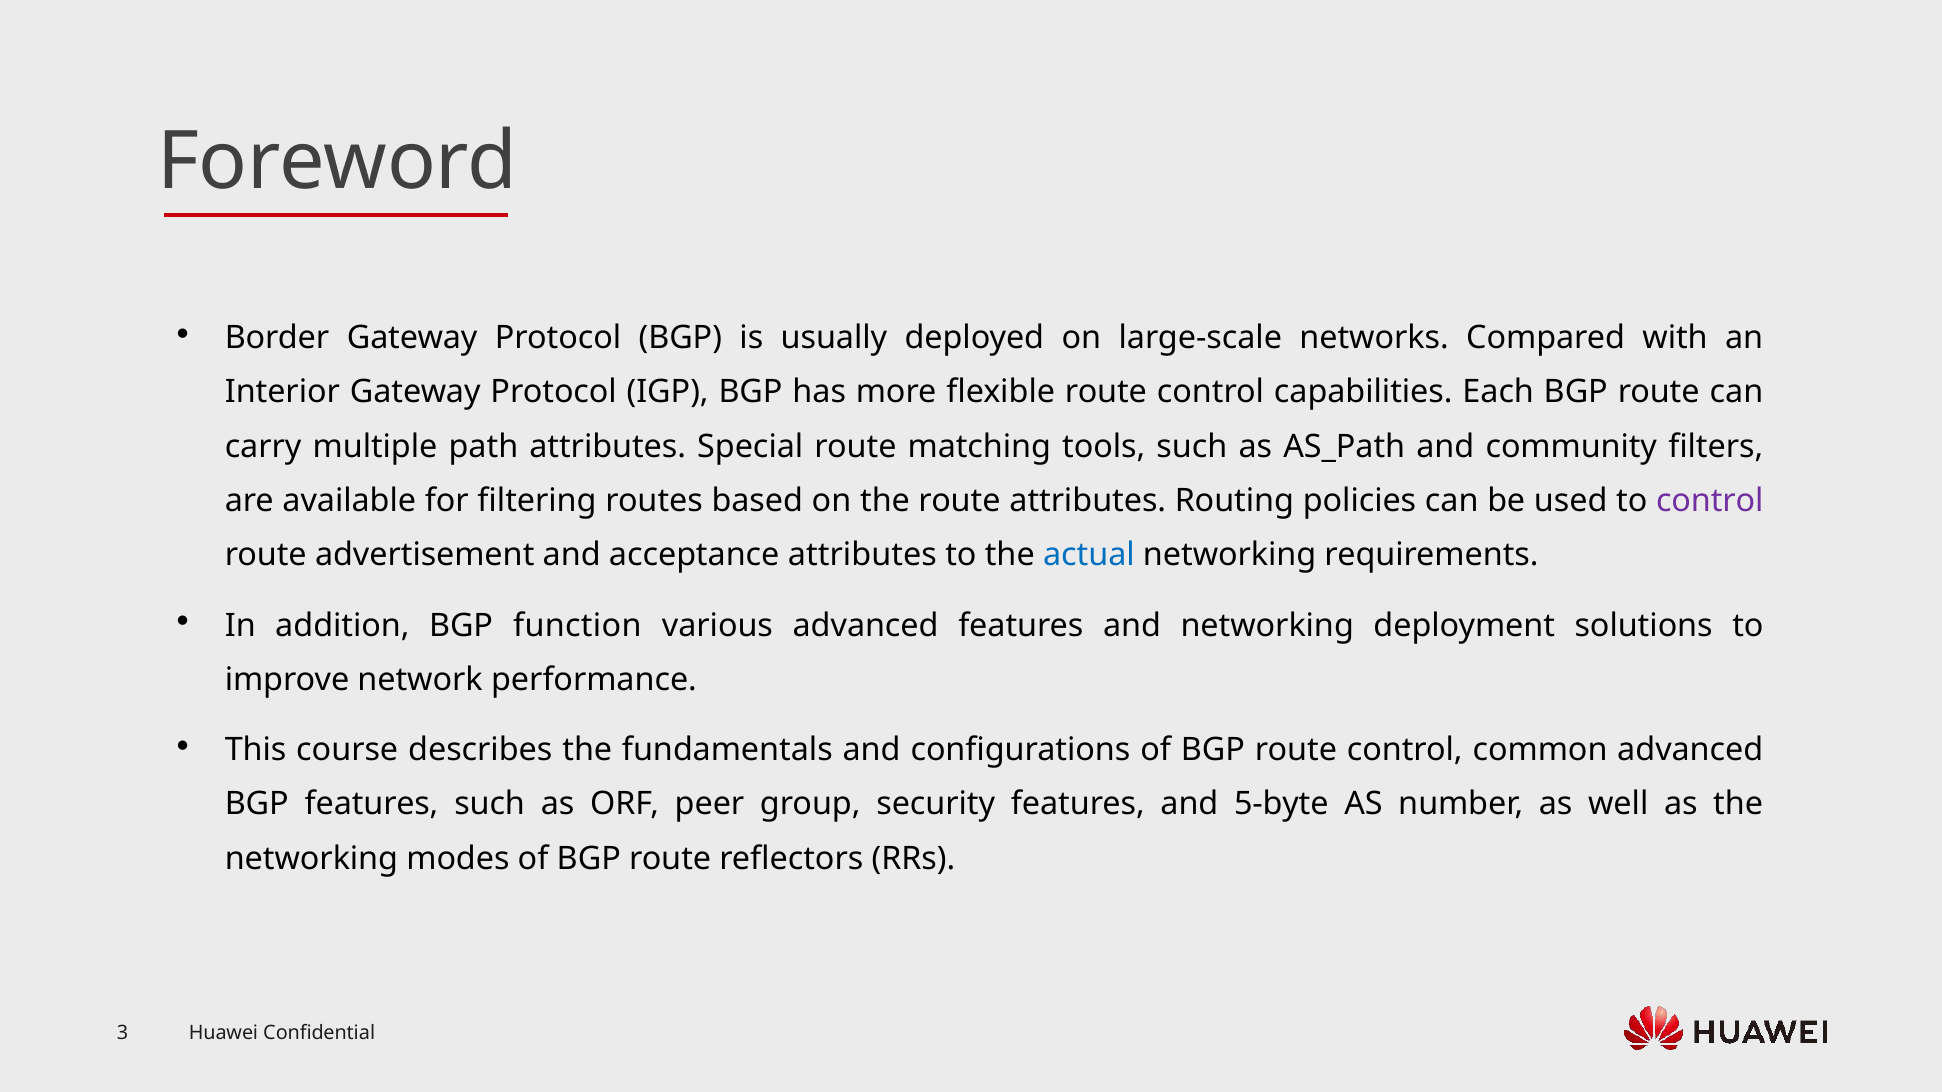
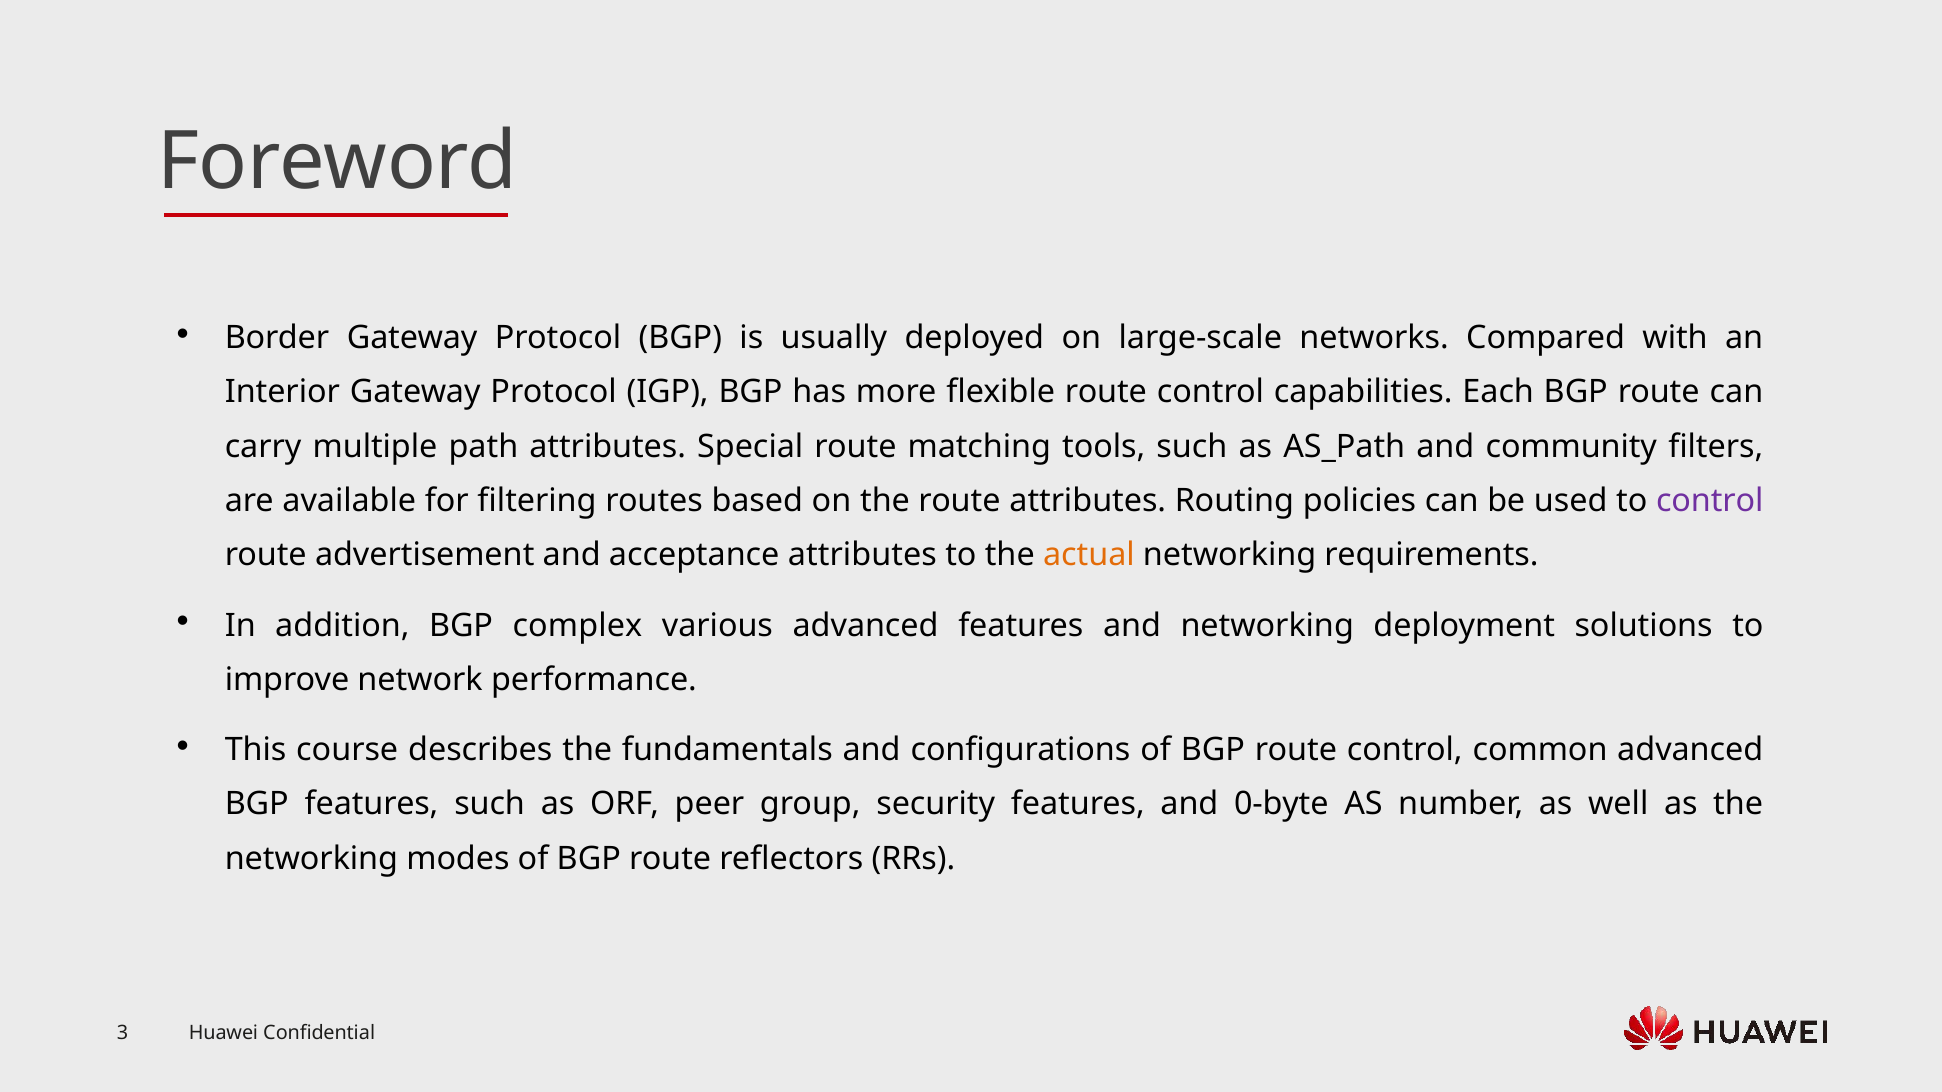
actual colour: blue -> orange
function: function -> complex
5-byte: 5-byte -> 0-byte
